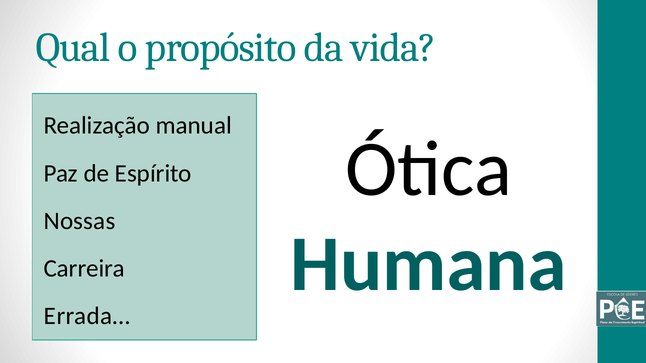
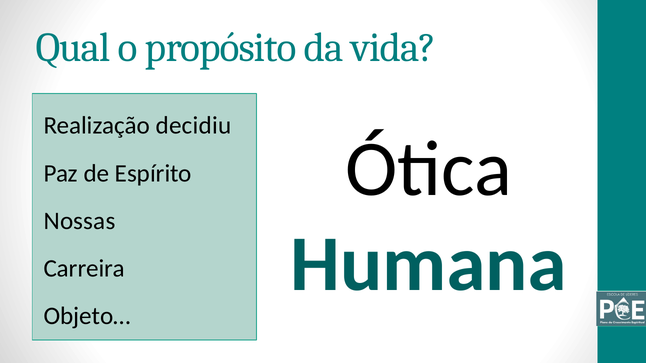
manual: manual -> decidiu
Errada…: Errada… -> Objeto…
